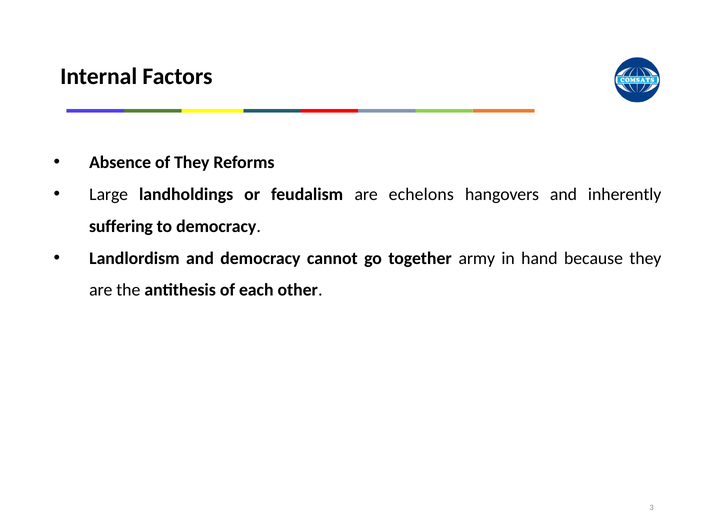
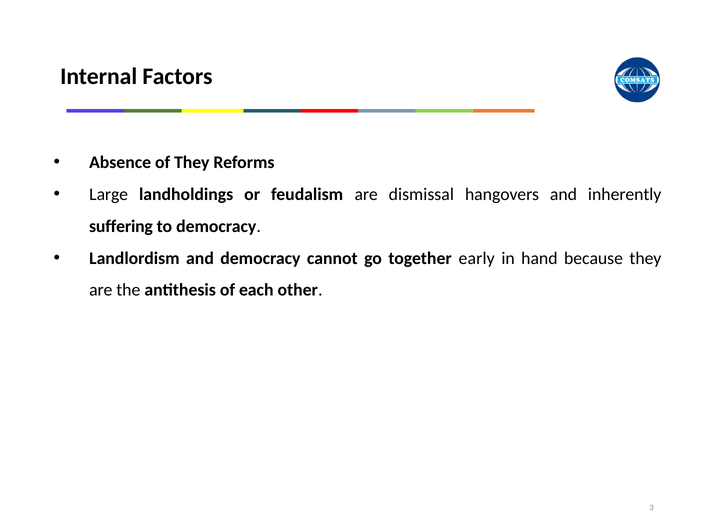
echelons: echelons -> dismissal
army: army -> early
